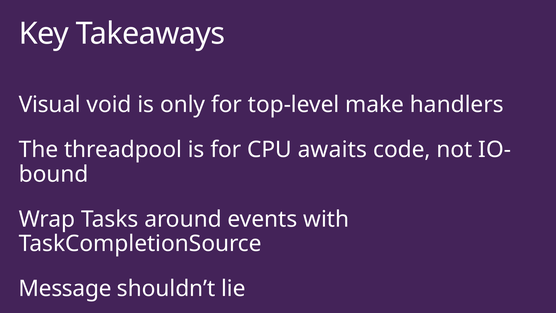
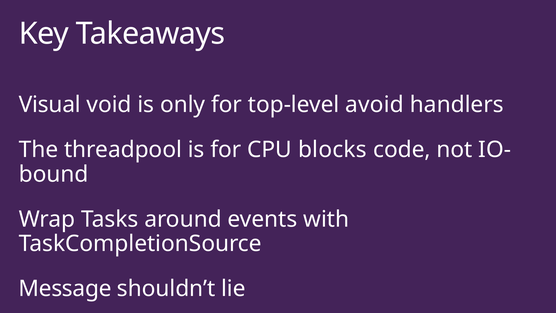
make: make -> avoid
awaits: awaits -> blocks
